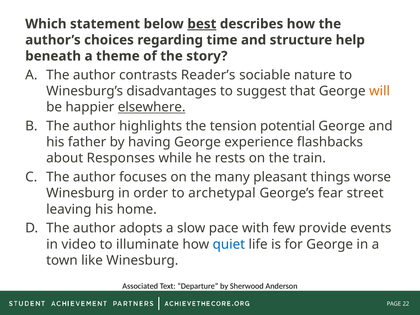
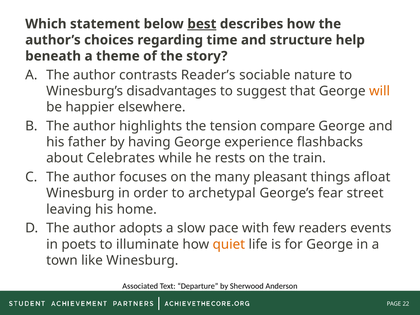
elsewhere underline: present -> none
potential: potential -> compare
Responses: Responses -> Celebrates
worse: worse -> afloat
provide: provide -> readers
video: video -> poets
quiet colour: blue -> orange
